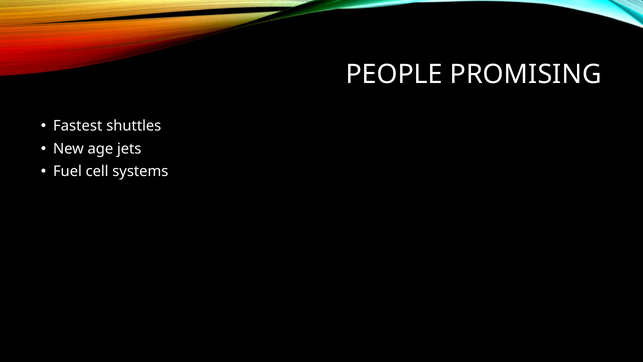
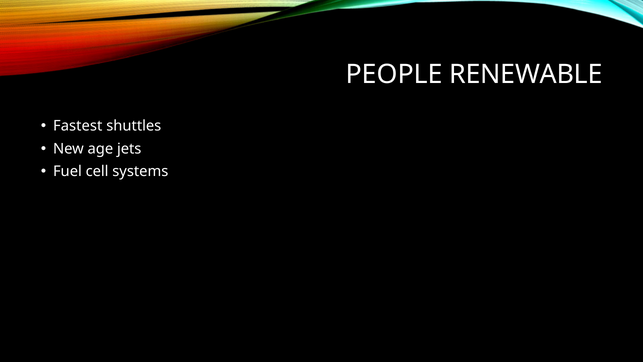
PROMISING: PROMISING -> RENEWABLE
